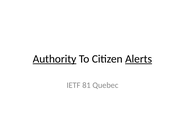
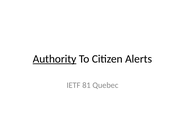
Alerts underline: present -> none
